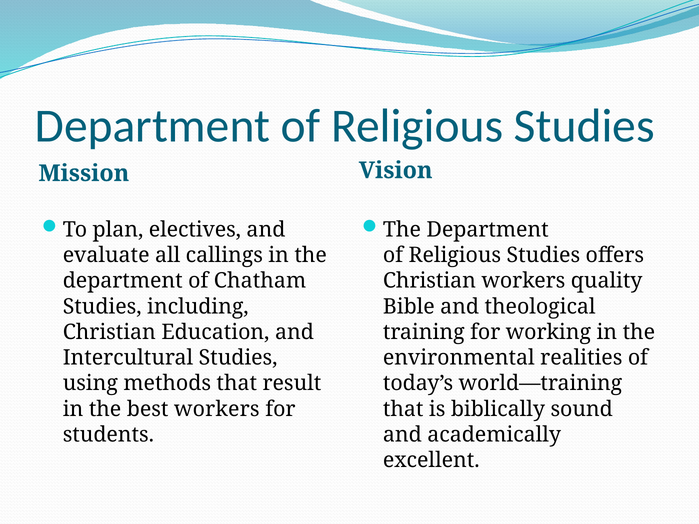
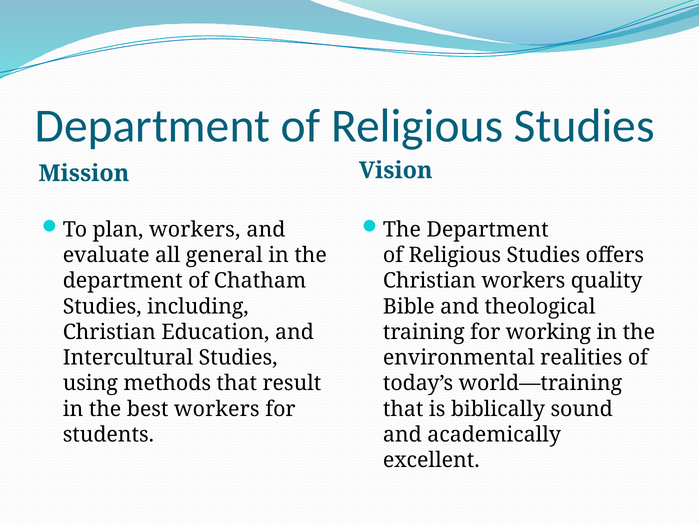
plan electives: electives -> workers
callings: callings -> general
